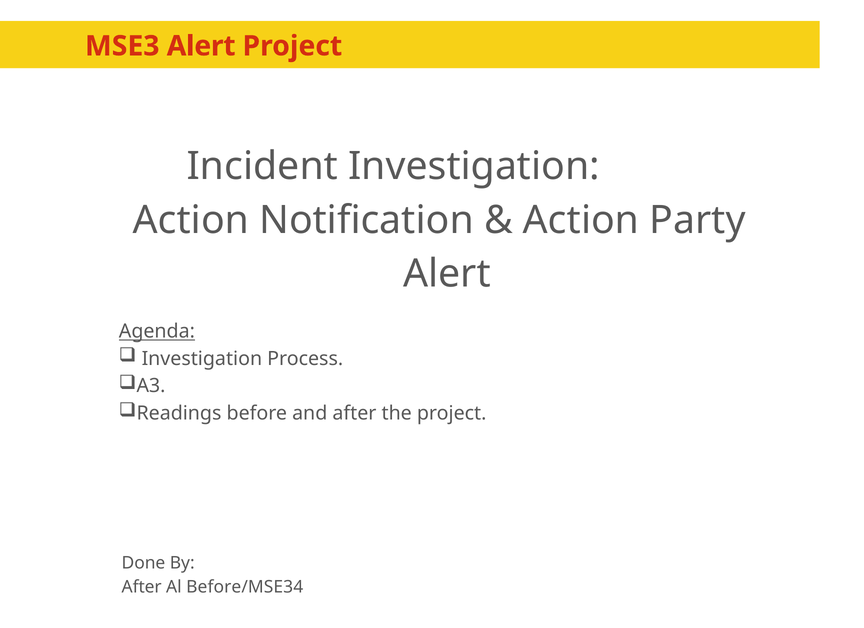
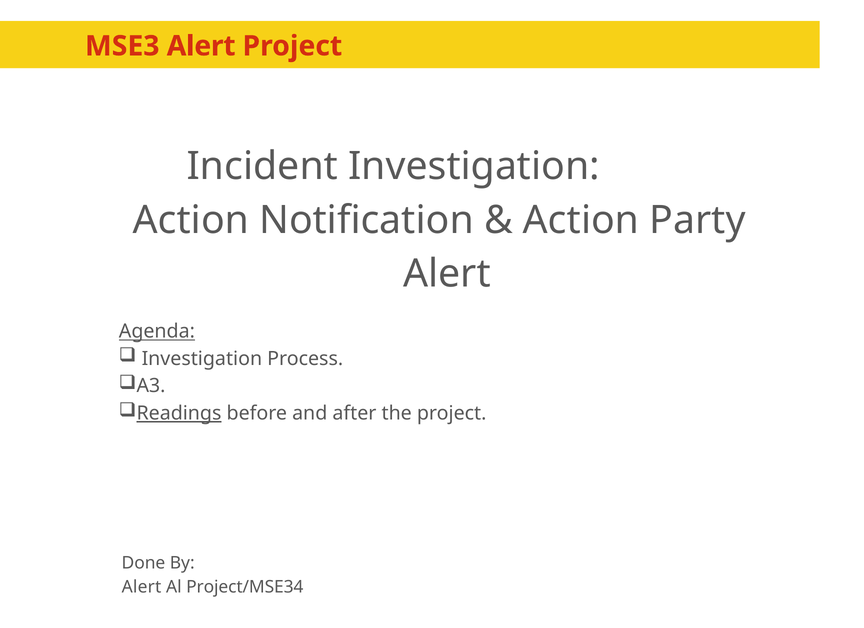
Readings underline: none -> present
After at (142, 587): After -> Alert
Before/MSE34: Before/MSE34 -> Project/MSE34
